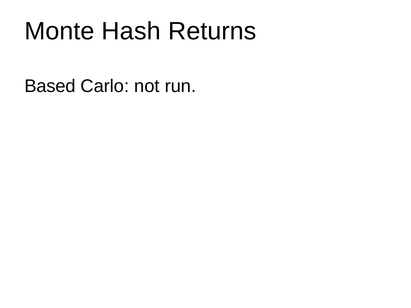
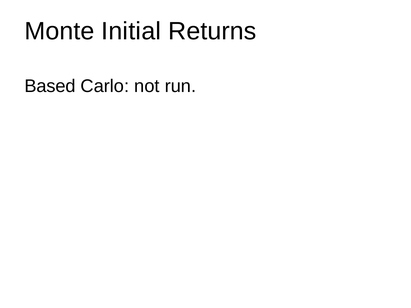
Hash: Hash -> Initial
